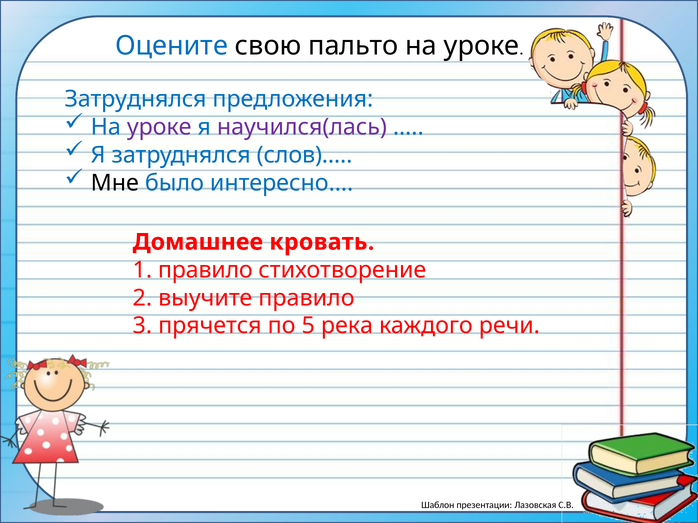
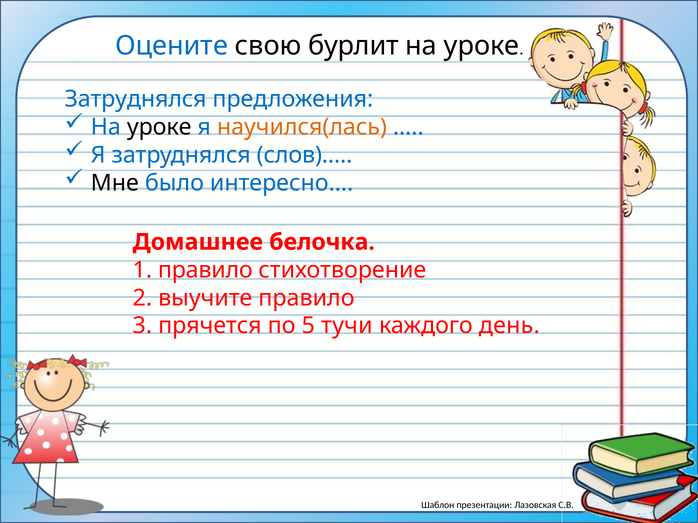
пальто: пальто -> бурлит
уроке at (159, 127) colour: purple -> black
научился(лась colour: purple -> orange
кровать: кровать -> белочка
река: река -> тучи
речи: речи -> день
